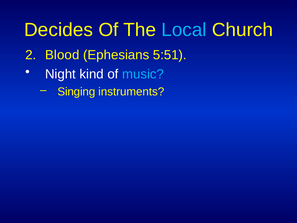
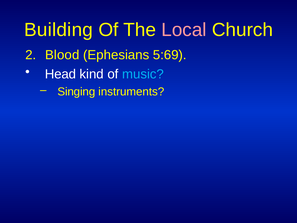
Decides: Decides -> Building
Local colour: light blue -> pink
5:51: 5:51 -> 5:69
Night: Night -> Head
